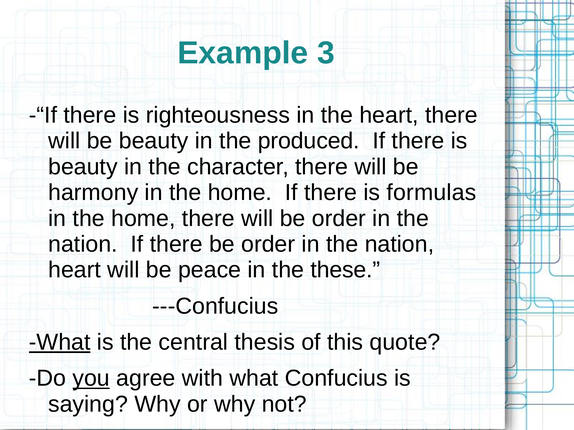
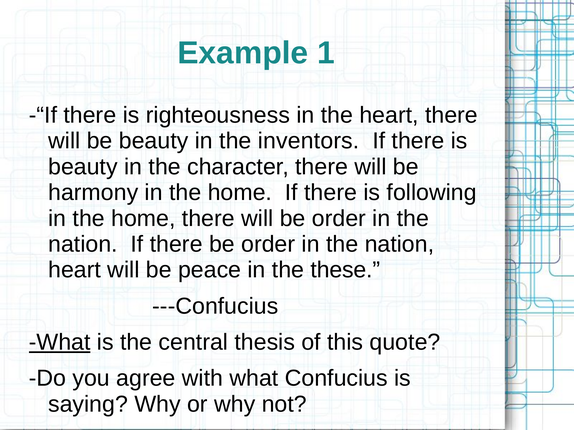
3: 3 -> 1
produced: produced -> inventors
formulas: formulas -> following
you underline: present -> none
